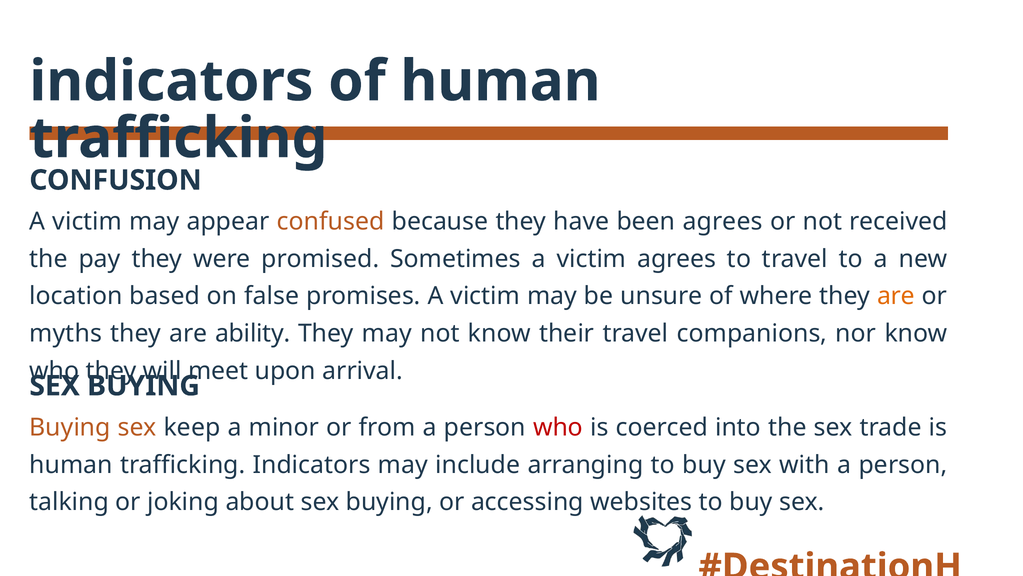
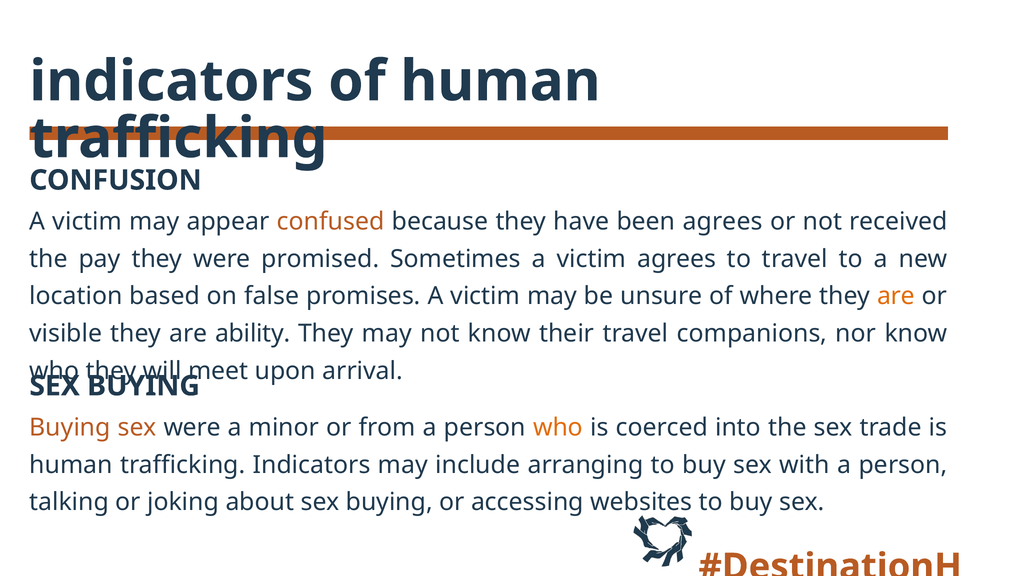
myths: myths -> visible
sex keep: keep -> were
who at (558, 427) colour: red -> orange
